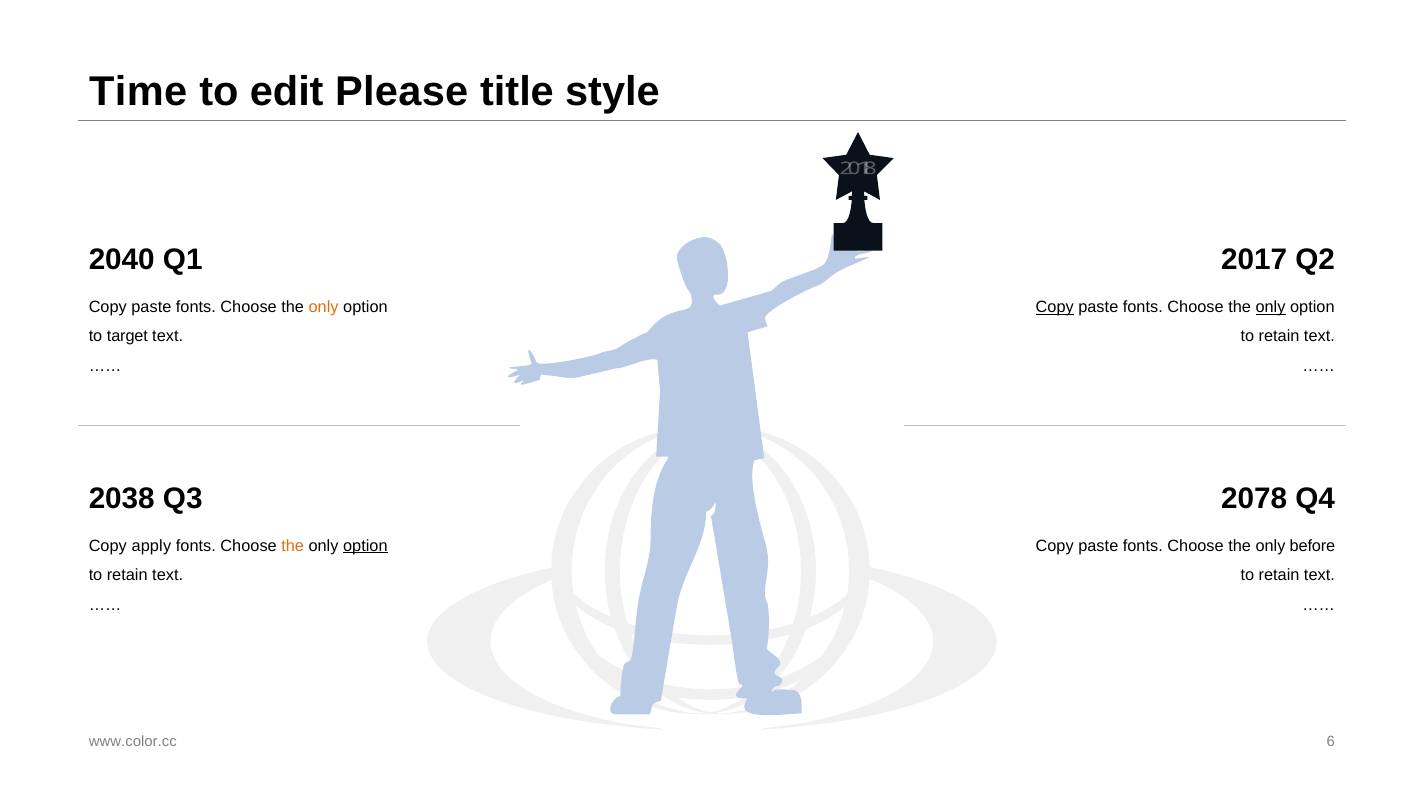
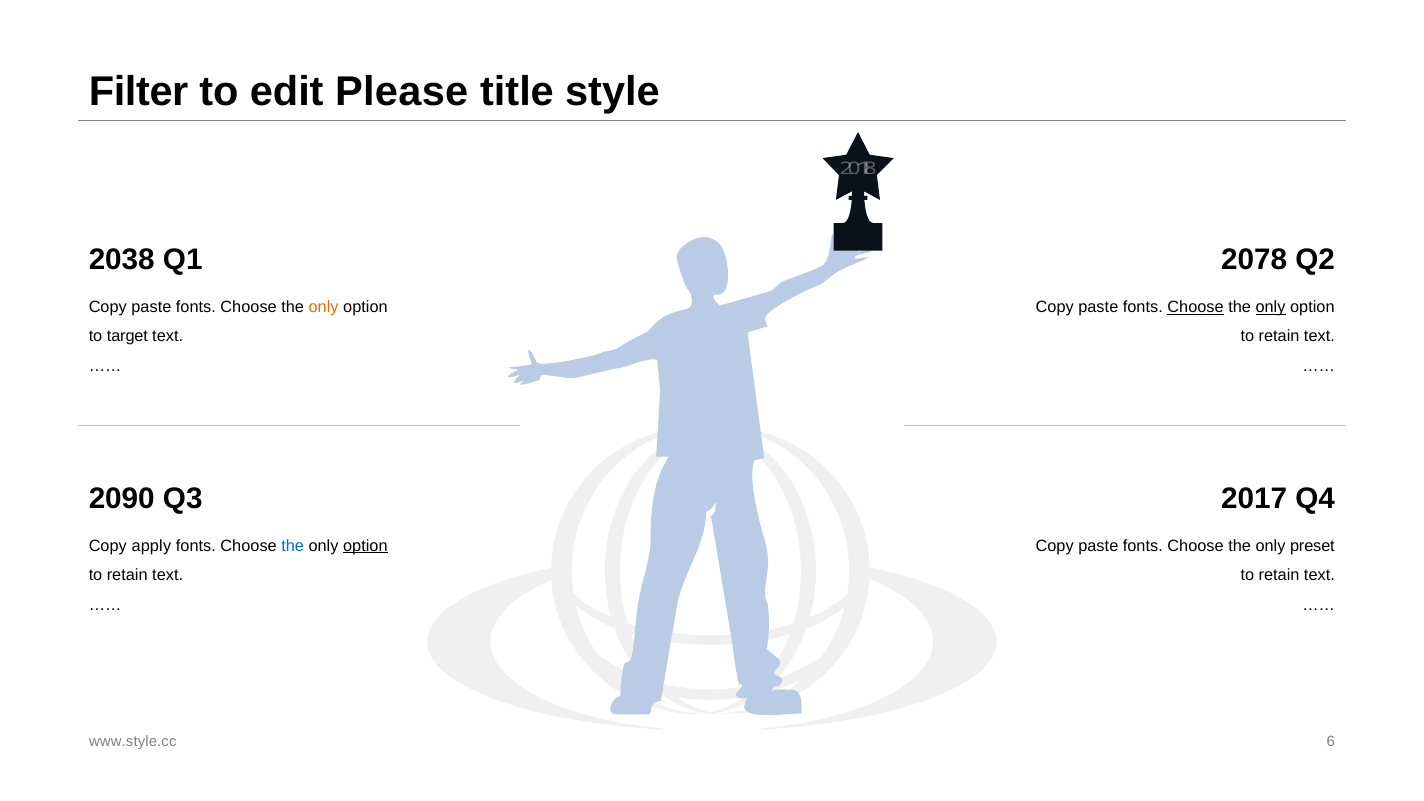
Time: Time -> Filter
2040: 2040 -> 2038
2017: 2017 -> 2078
Copy at (1055, 307) underline: present -> none
Choose at (1196, 307) underline: none -> present
2038: 2038 -> 2090
2078: 2078 -> 2017
the at (293, 546) colour: orange -> blue
before: before -> preset
www.color.cc: www.color.cc -> www.style.cc
